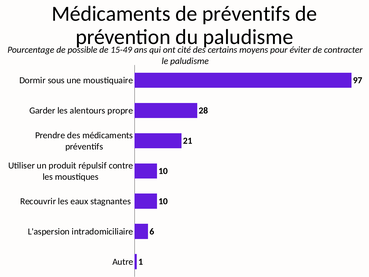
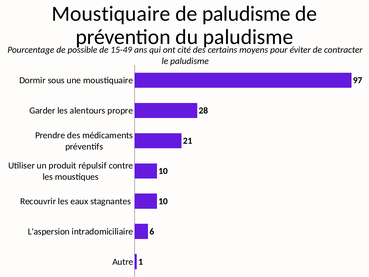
Médicaments at (111, 14): Médicaments -> Moustiquaire
de préventifs: préventifs -> paludisme
